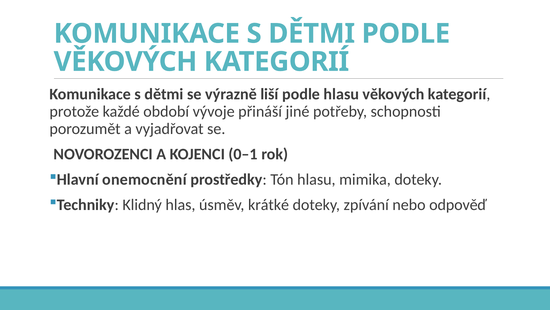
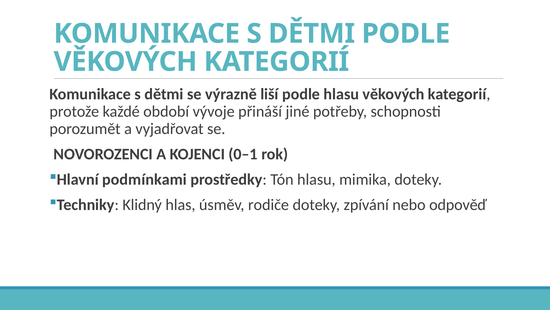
onemocnění: onemocnění -> podmínkami
krátké: krátké -> rodiče
